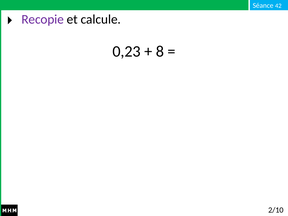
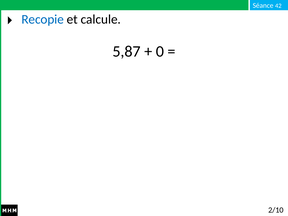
Recopie colour: purple -> blue
0,23: 0,23 -> 5,87
8: 8 -> 0
